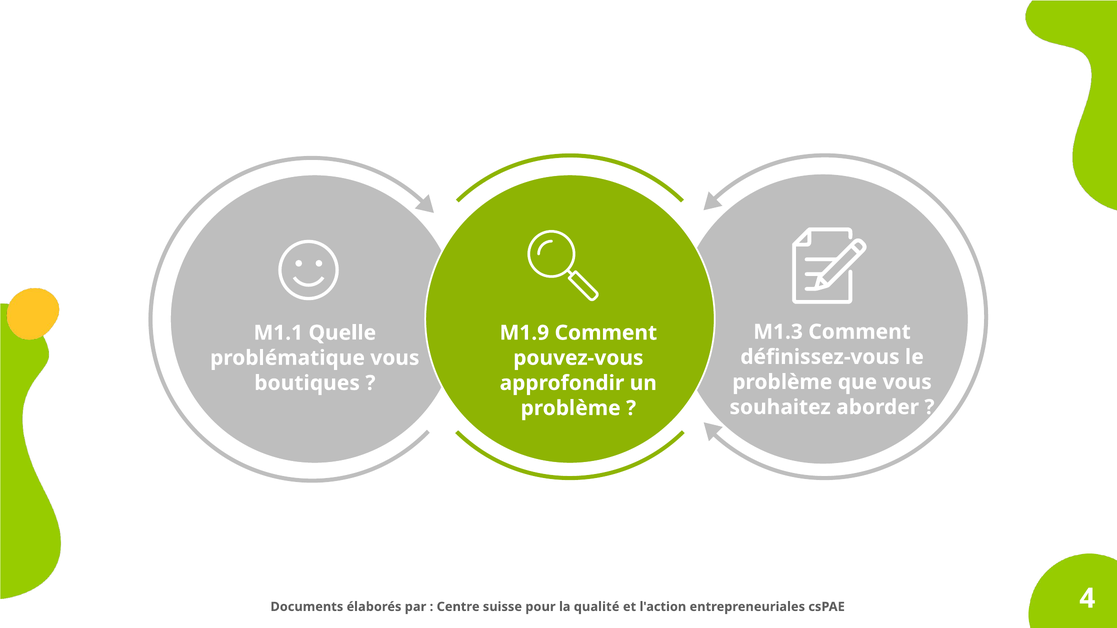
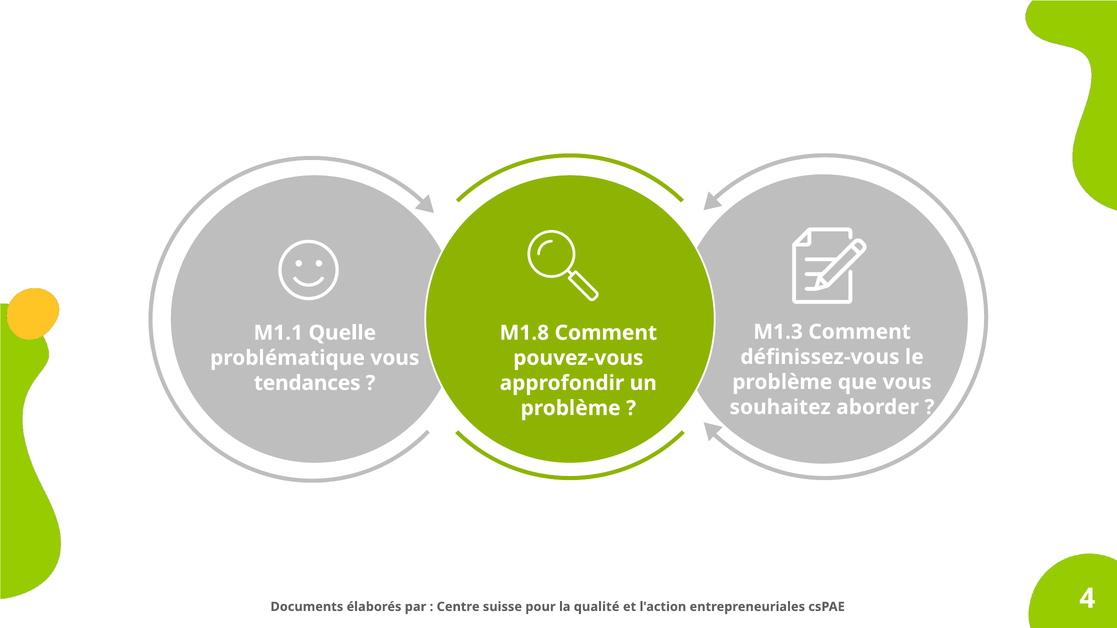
M1.9: M1.9 -> M1.8
boutiques: boutiques -> tendances
